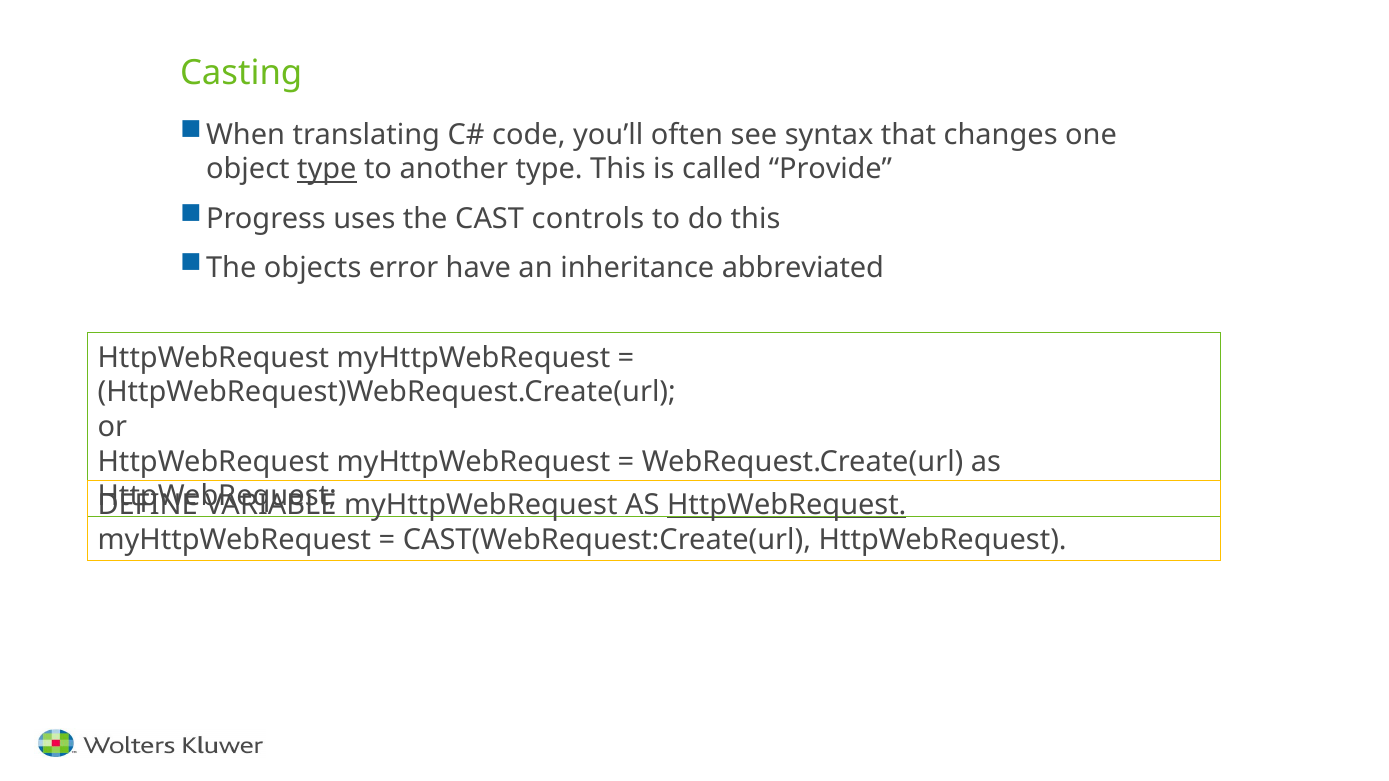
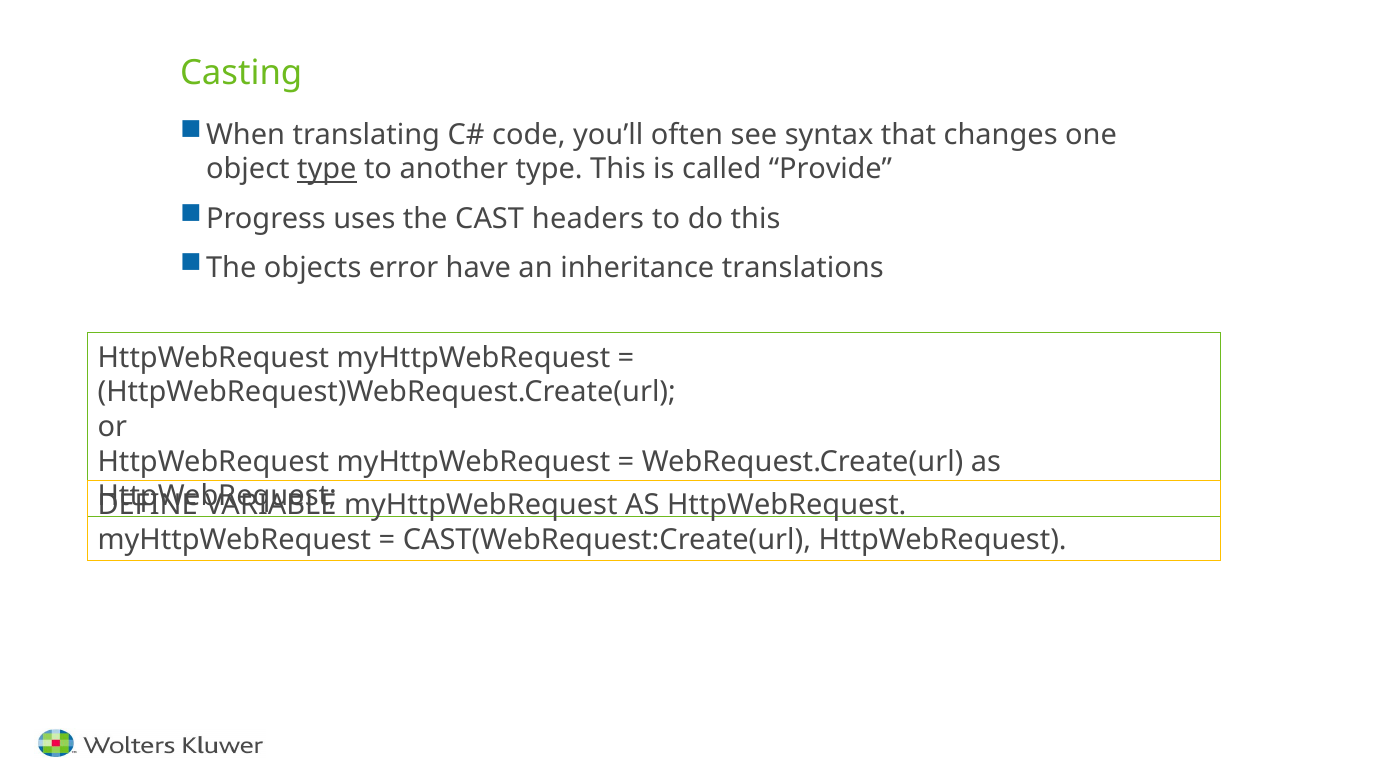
controls: controls -> headers
abbreviated: abbreviated -> translations
HttpWebRequest at (787, 505) underline: present -> none
